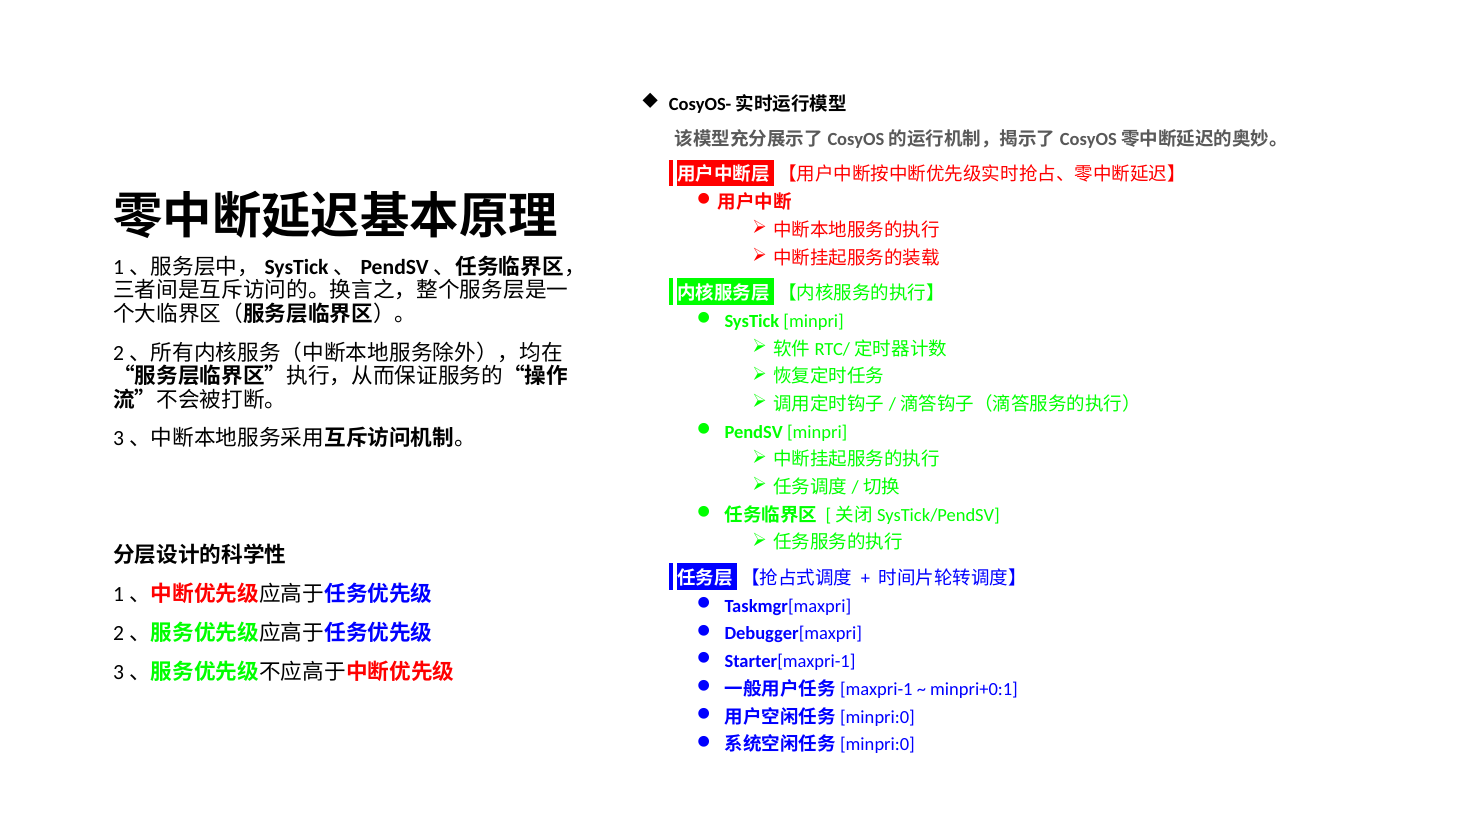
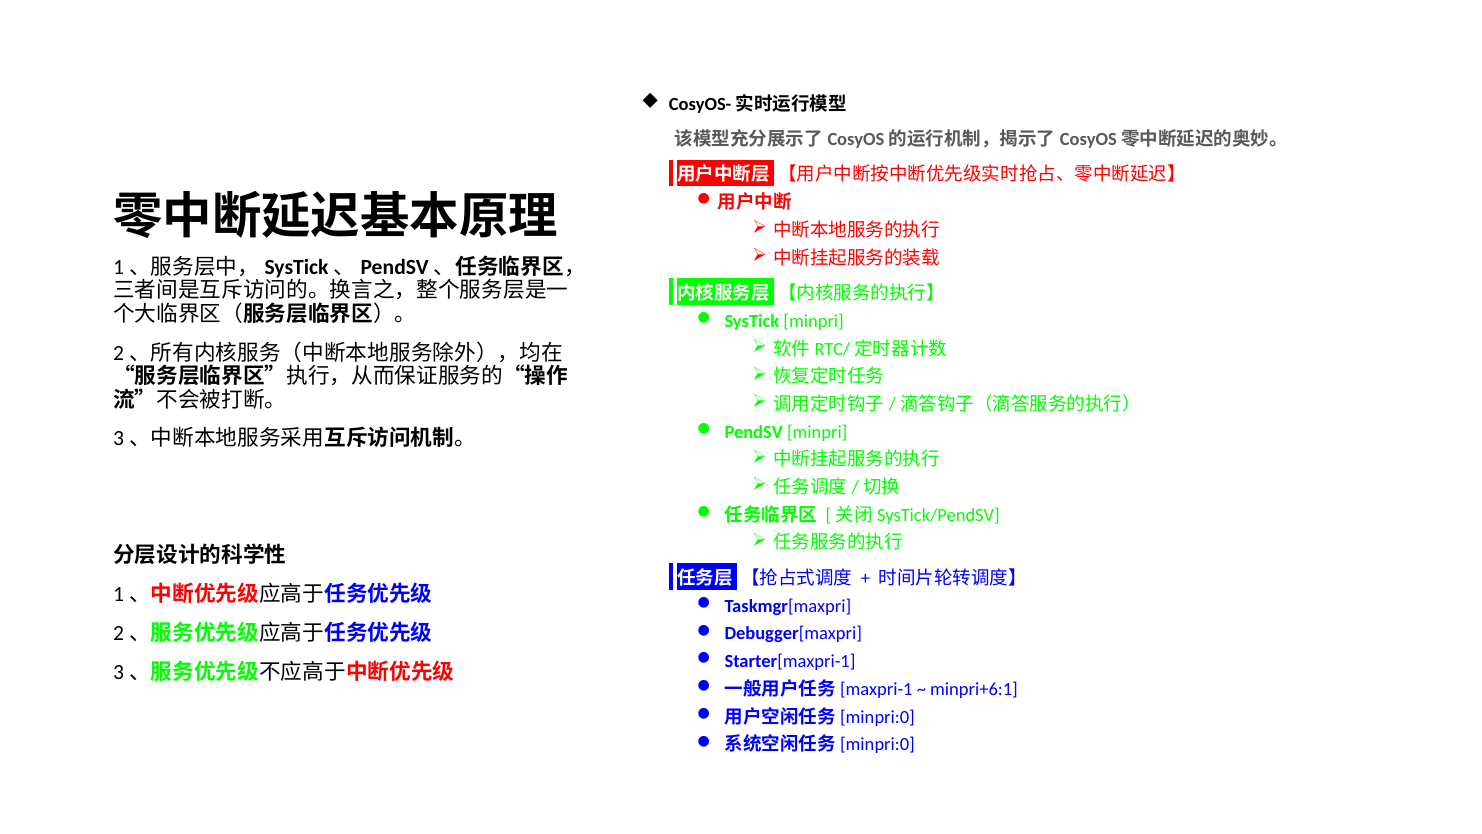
minpri+0:1: minpri+0:1 -> minpri+6:1
